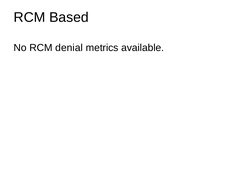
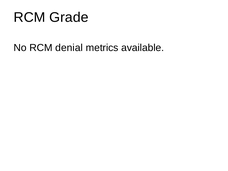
Based: Based -> Grade
